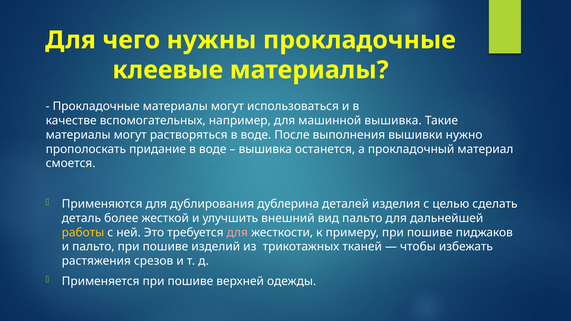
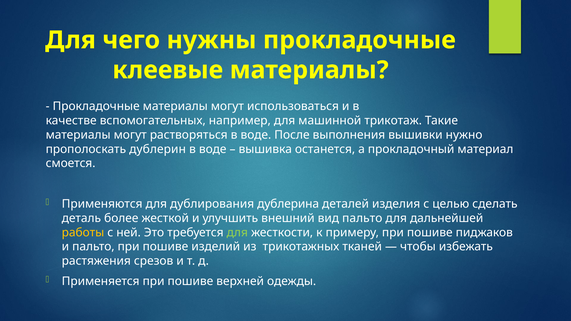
машинной вышивка: вышивка -> трикотаж
придание: придание -> дублерин
для at (237, 233) colour: pink -> light green
